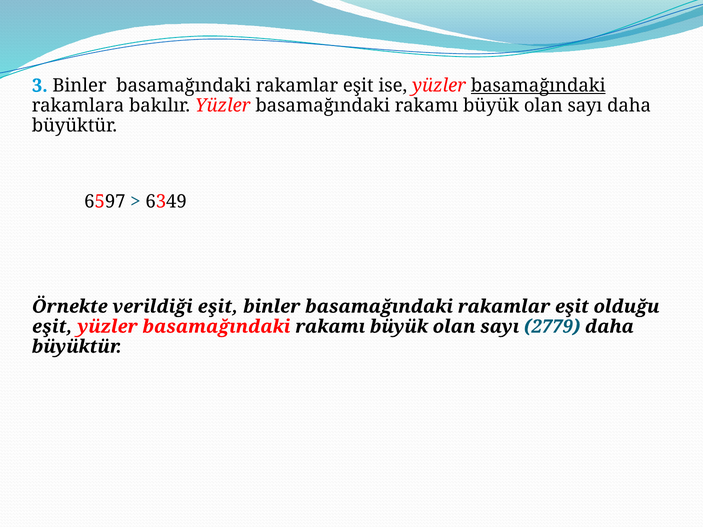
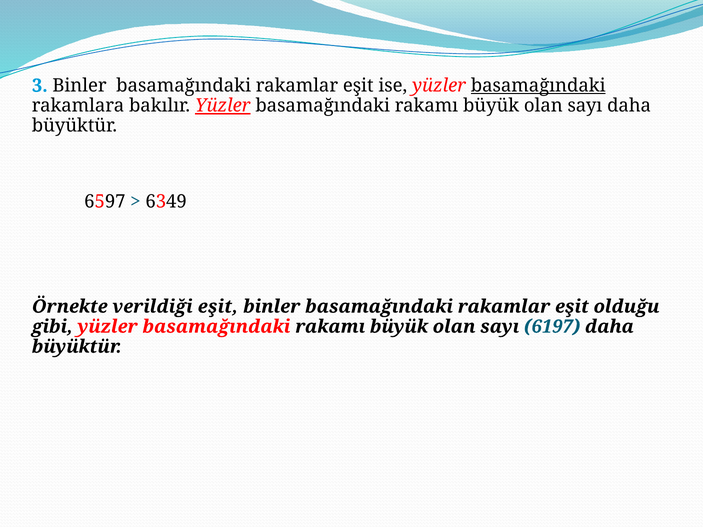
Yüzler at (223, 106) underline: none -> present
eşit at (52, 327): eşit -> gibi
2779: 2779 -> 6197
